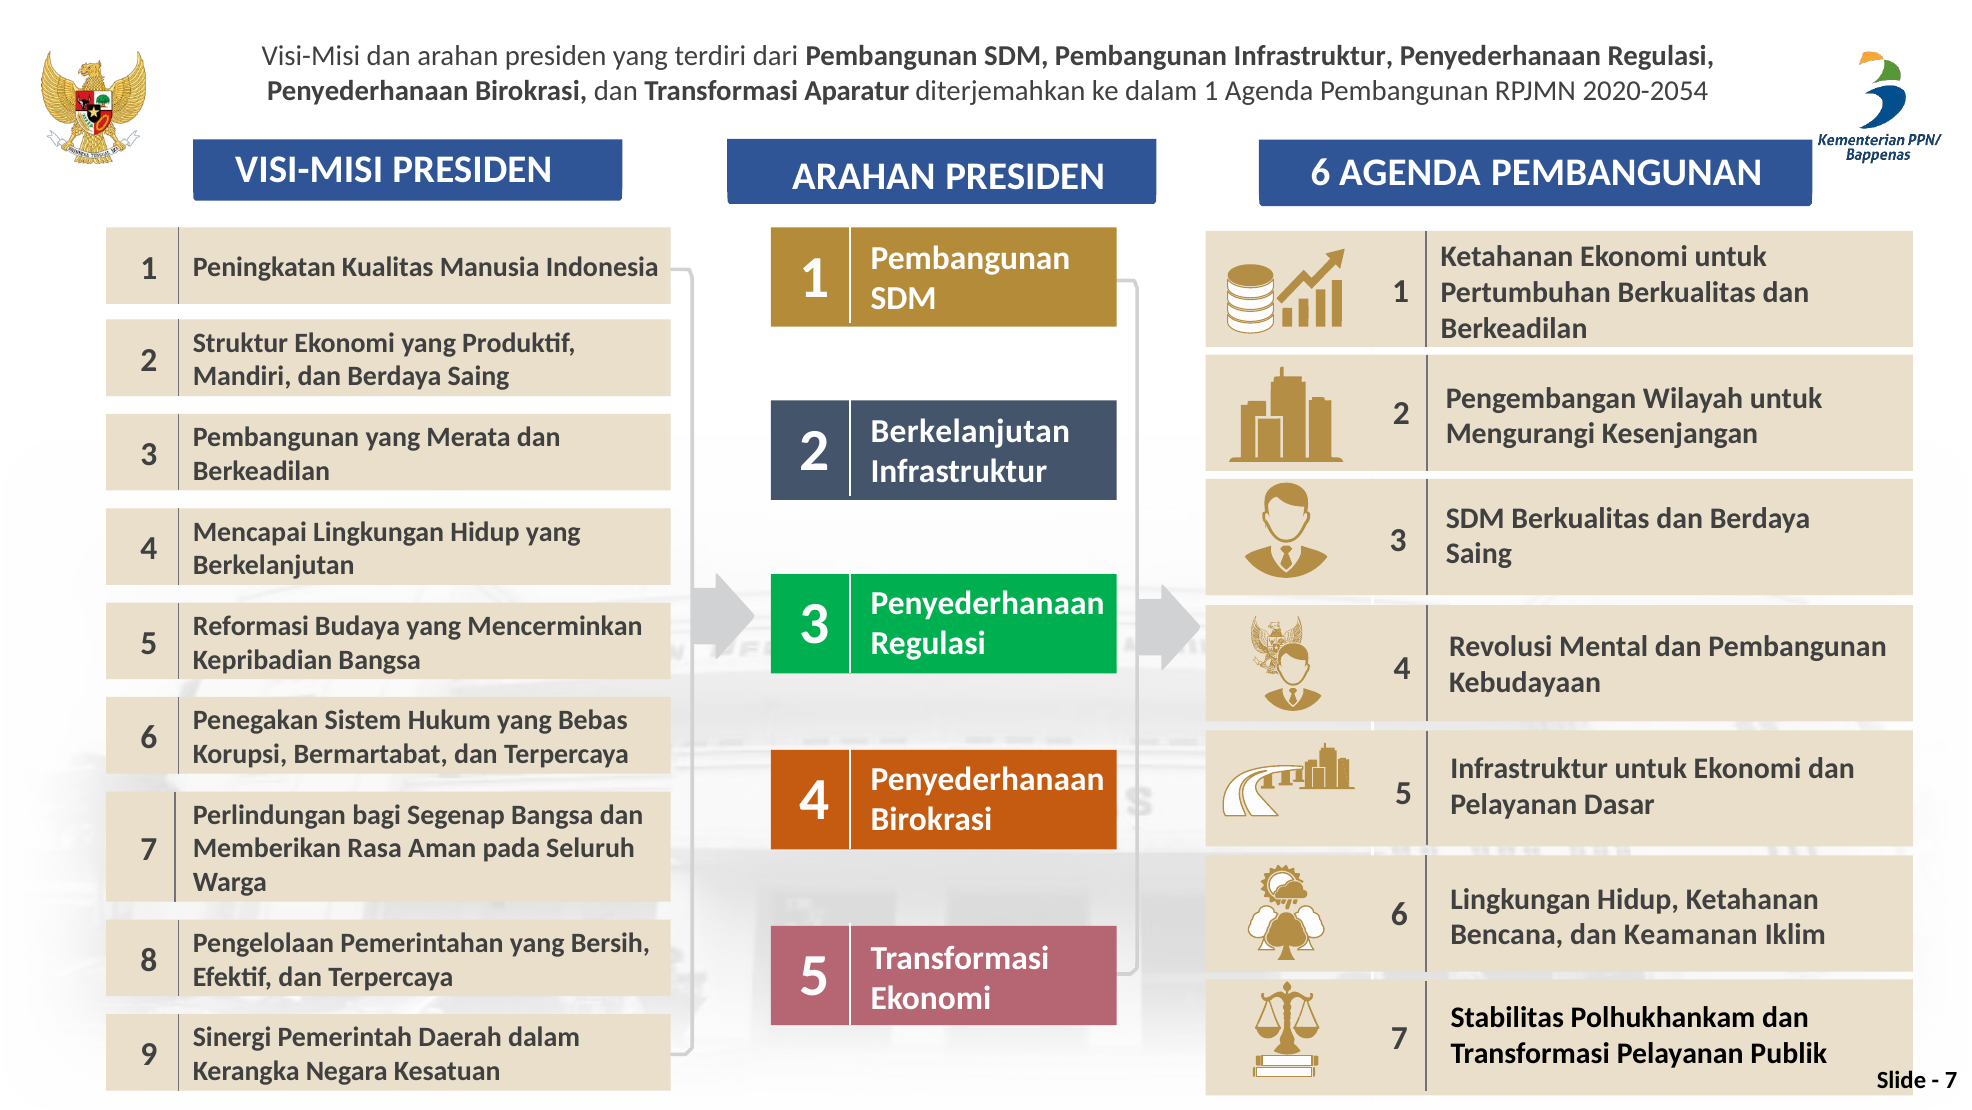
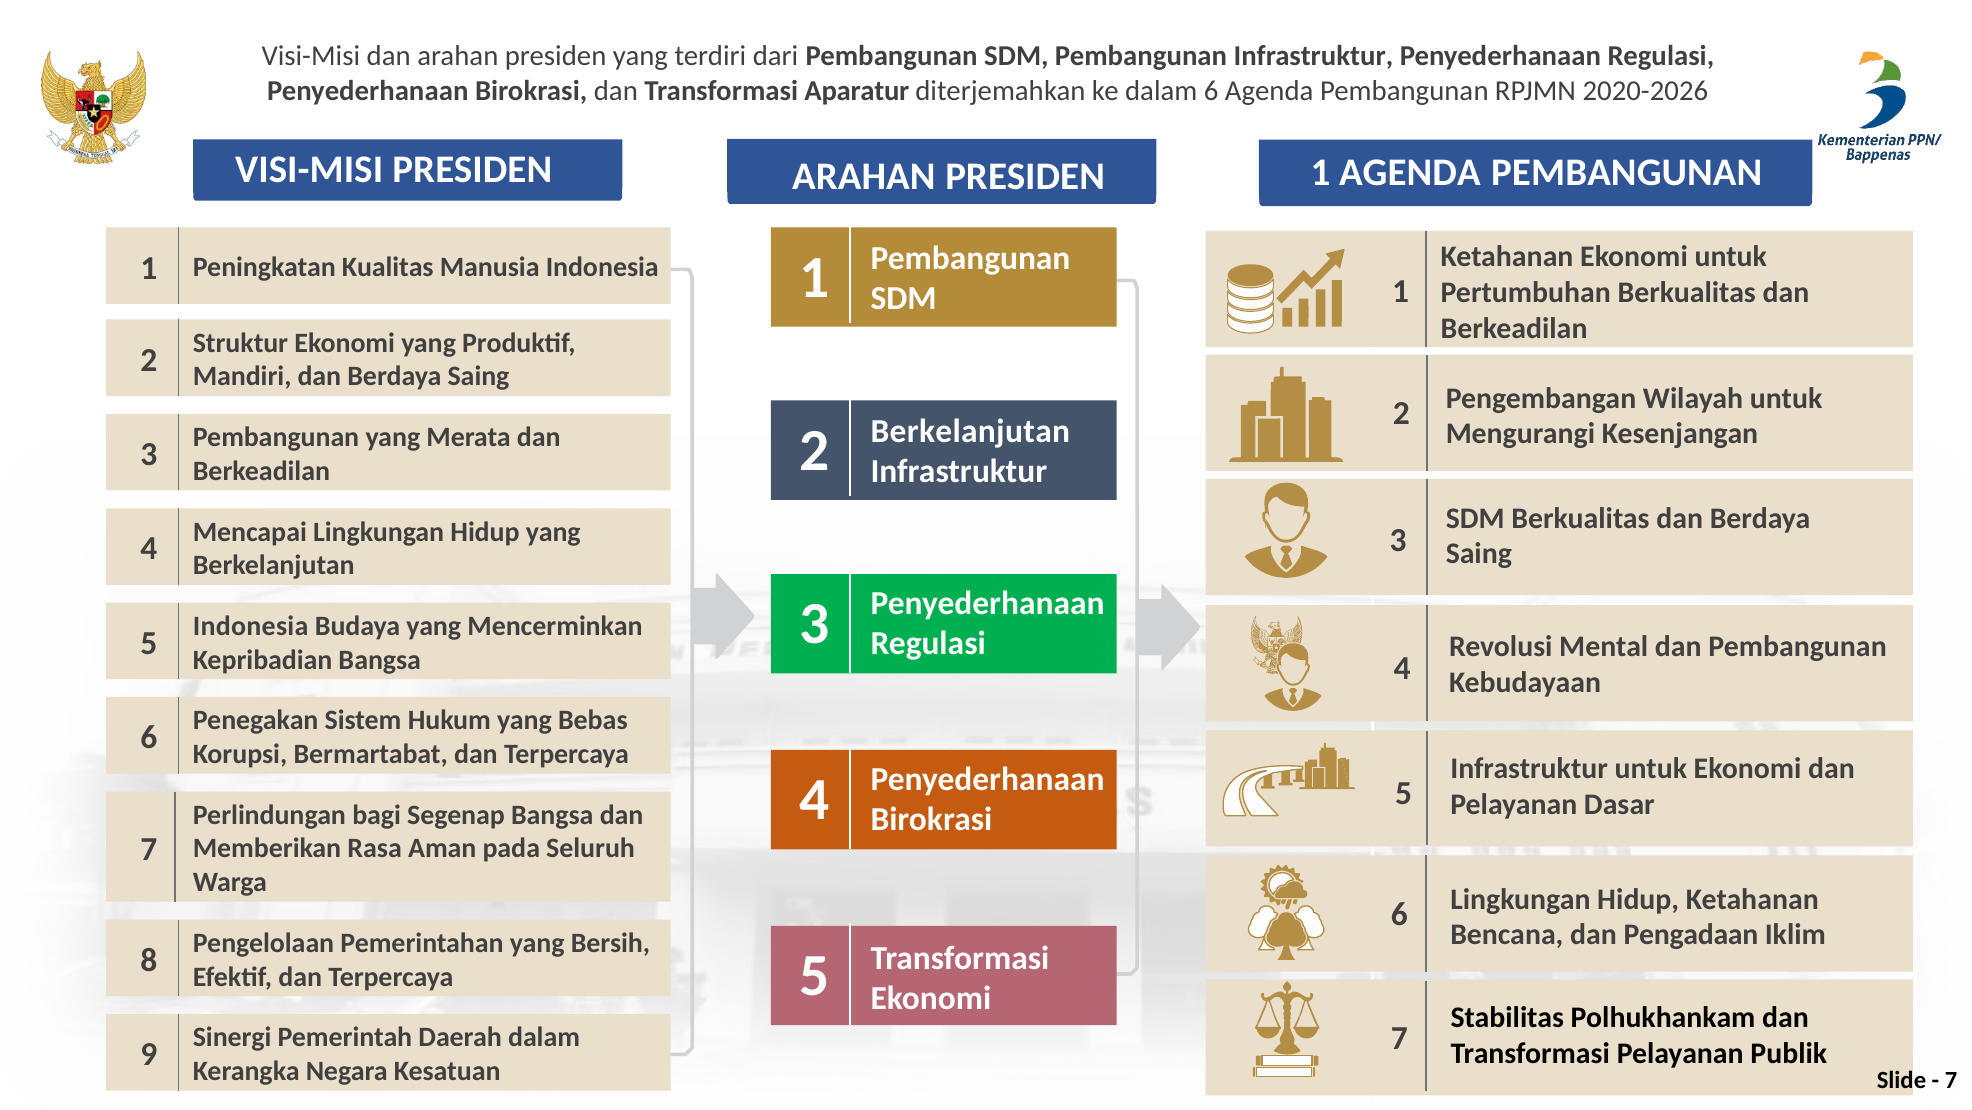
dalam 1: 1 -> 6
2020-2054: 2020-2054 -> 2020-2026
PRESIDEN 6: 6 -> 1
Reformasi at (251, 626): Reformasi -> Indonesia
Keamanan: Keamanan -> Pengadaan
